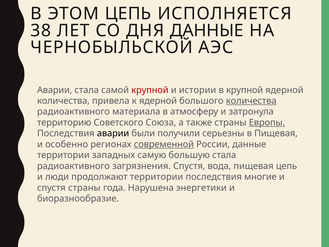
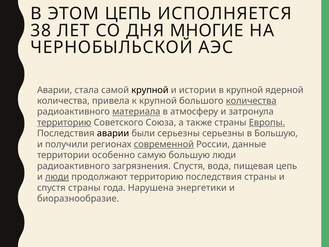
ДНЯ ДАННЫЕ: ДАННЫЕ -> МНОГИЕ
крупной at (150, 90) colour: red -> black
к ядерной: ядерной -> крупной
материала underline: none -> present
территорию at (64, 122) underline: none -> present
были получили: получили -> серьезны
в Пищевая: Пищевая -> Большую
особенно: особенно -> получили
западных: западных -> особенно
большую стала: стала -> люди
люди at (57, 177) underline: none -> present
продолжают территории: территории -> территорию
последствия многие: многие -> страны
